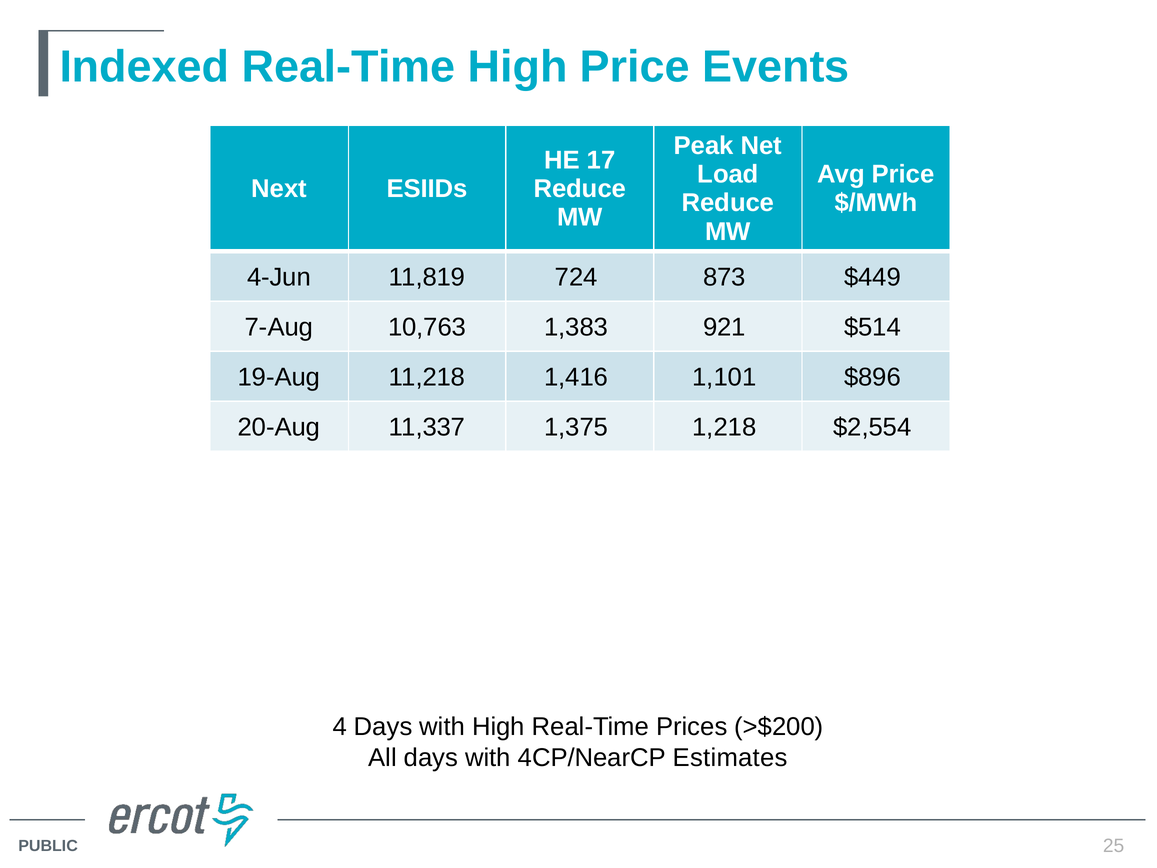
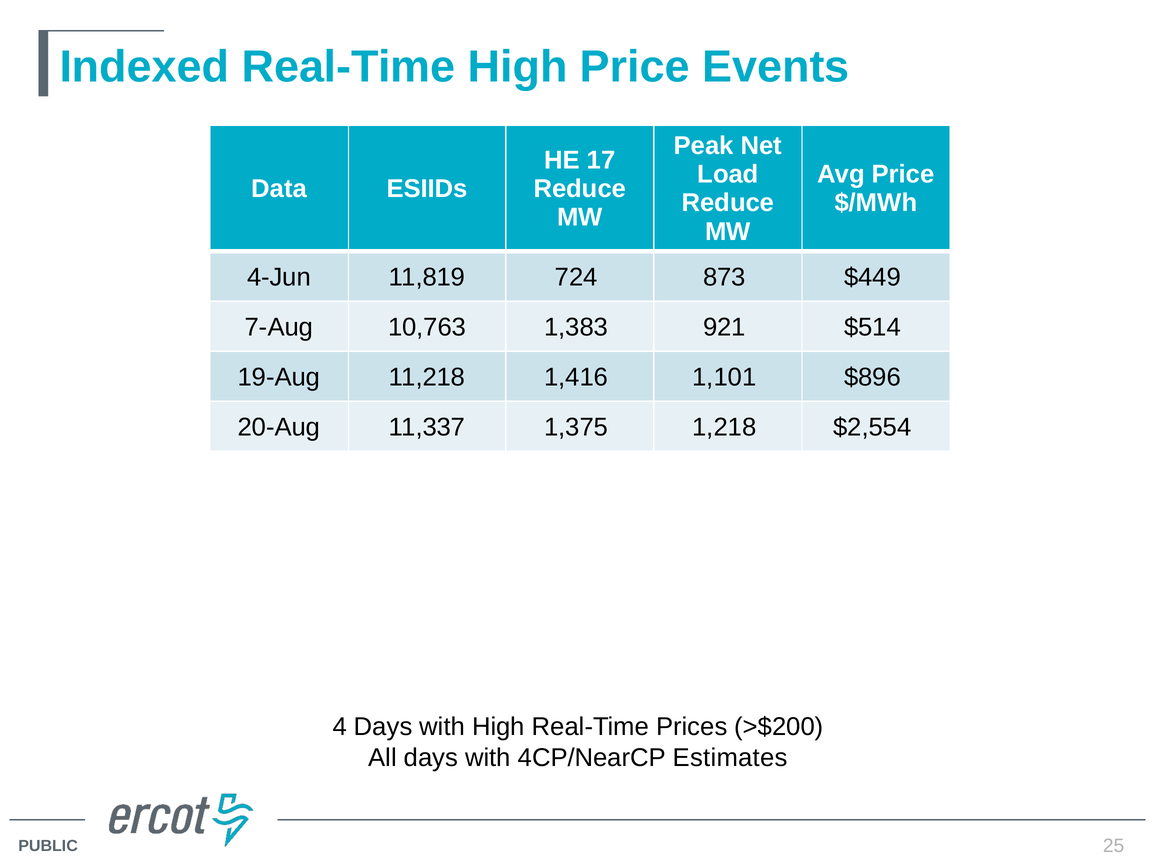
Next: Next -> Data
